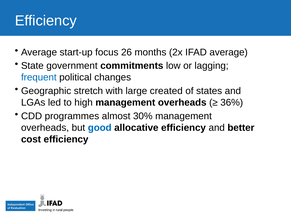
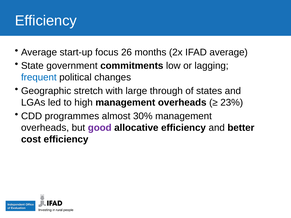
created: created -> through
36%: 36% -> 23%
good colour: blue -> purple
